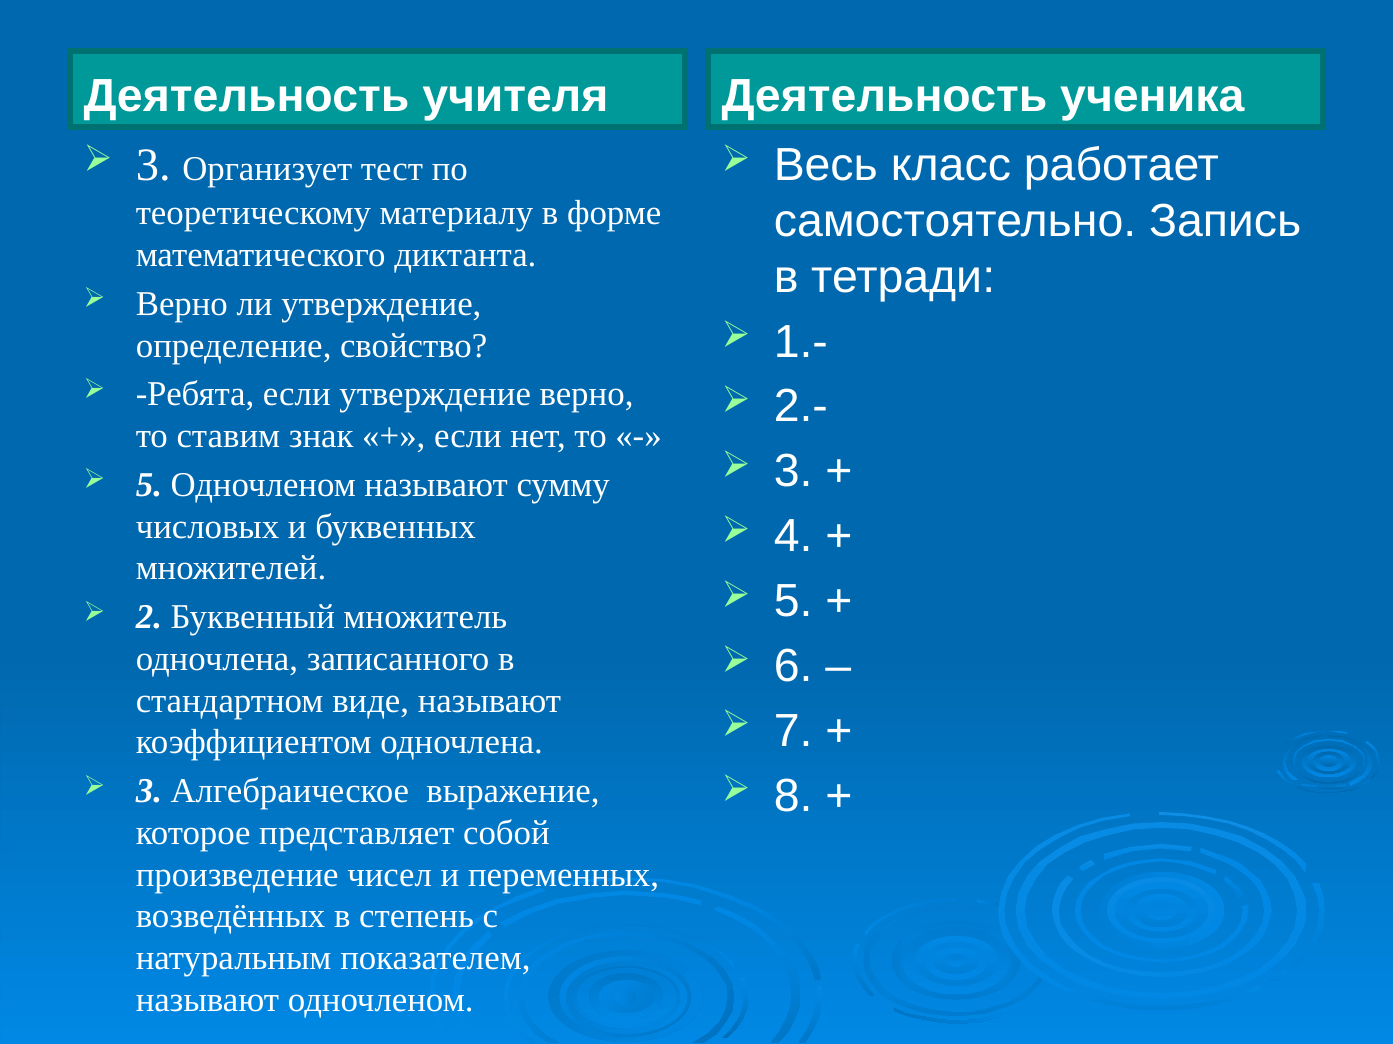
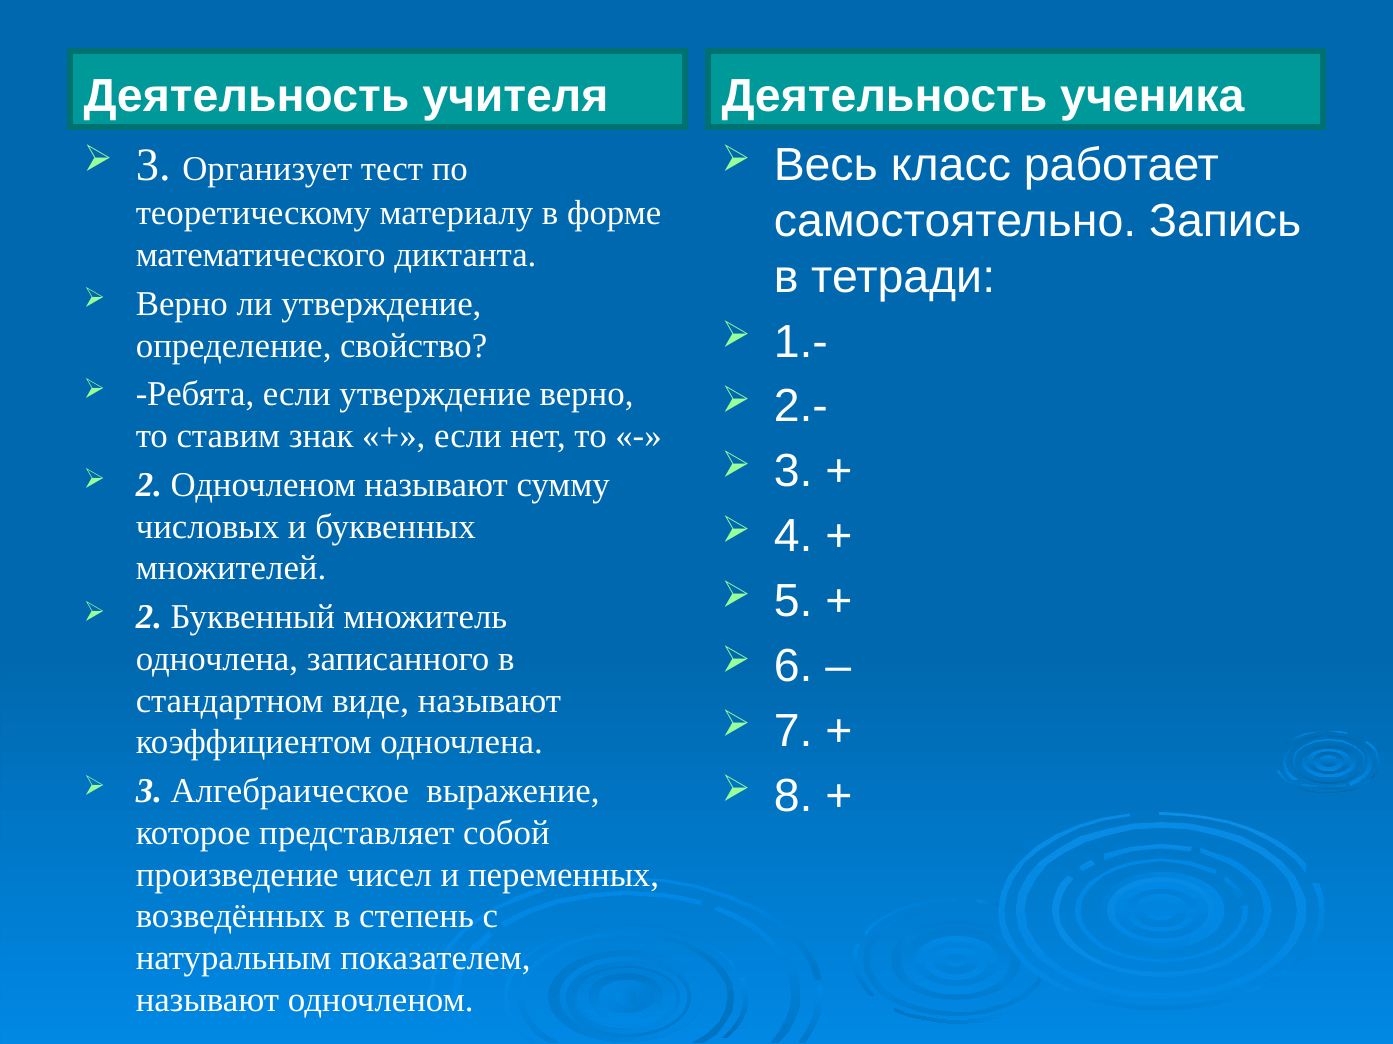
5 at (149, 485): 5 -> 2
